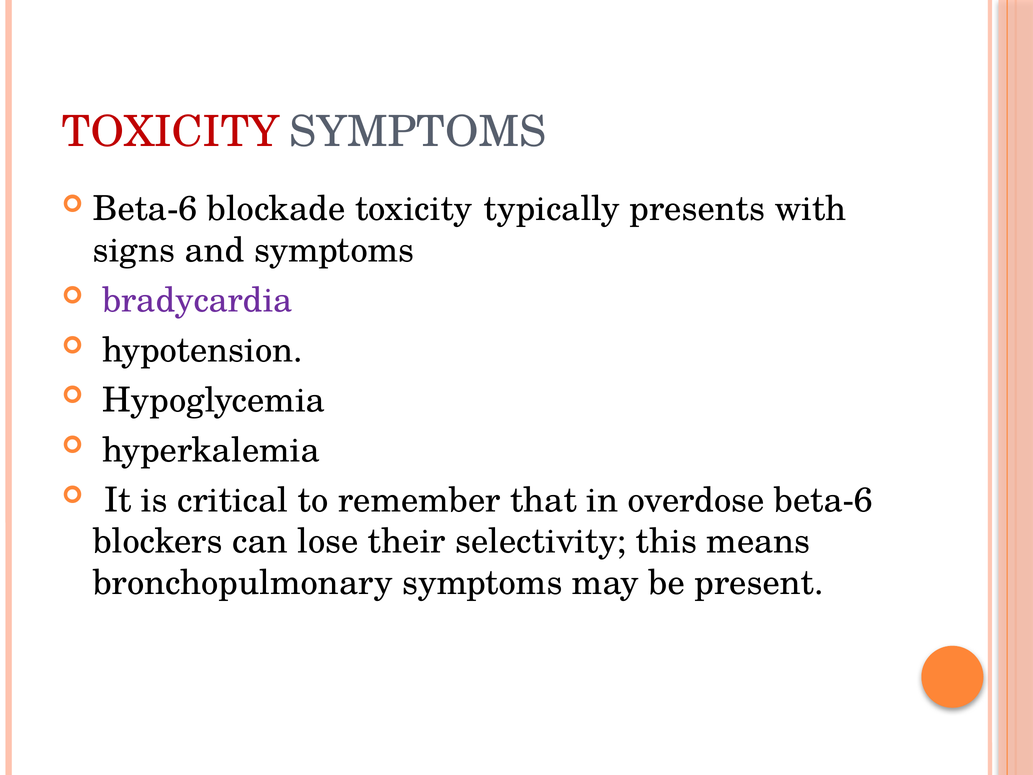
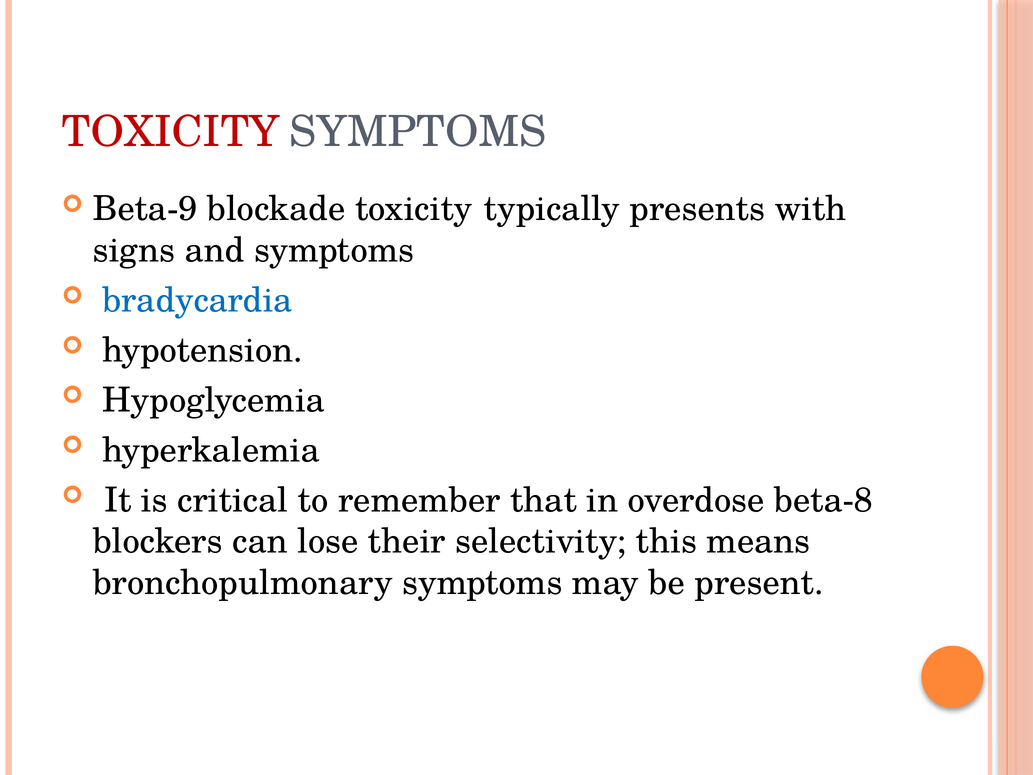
Beta-6 at (145, 209): Beta-6 -> Beta-9
bradycardia colour: purple -> blue
overdose beta-6: beta-6 -> beta-8
